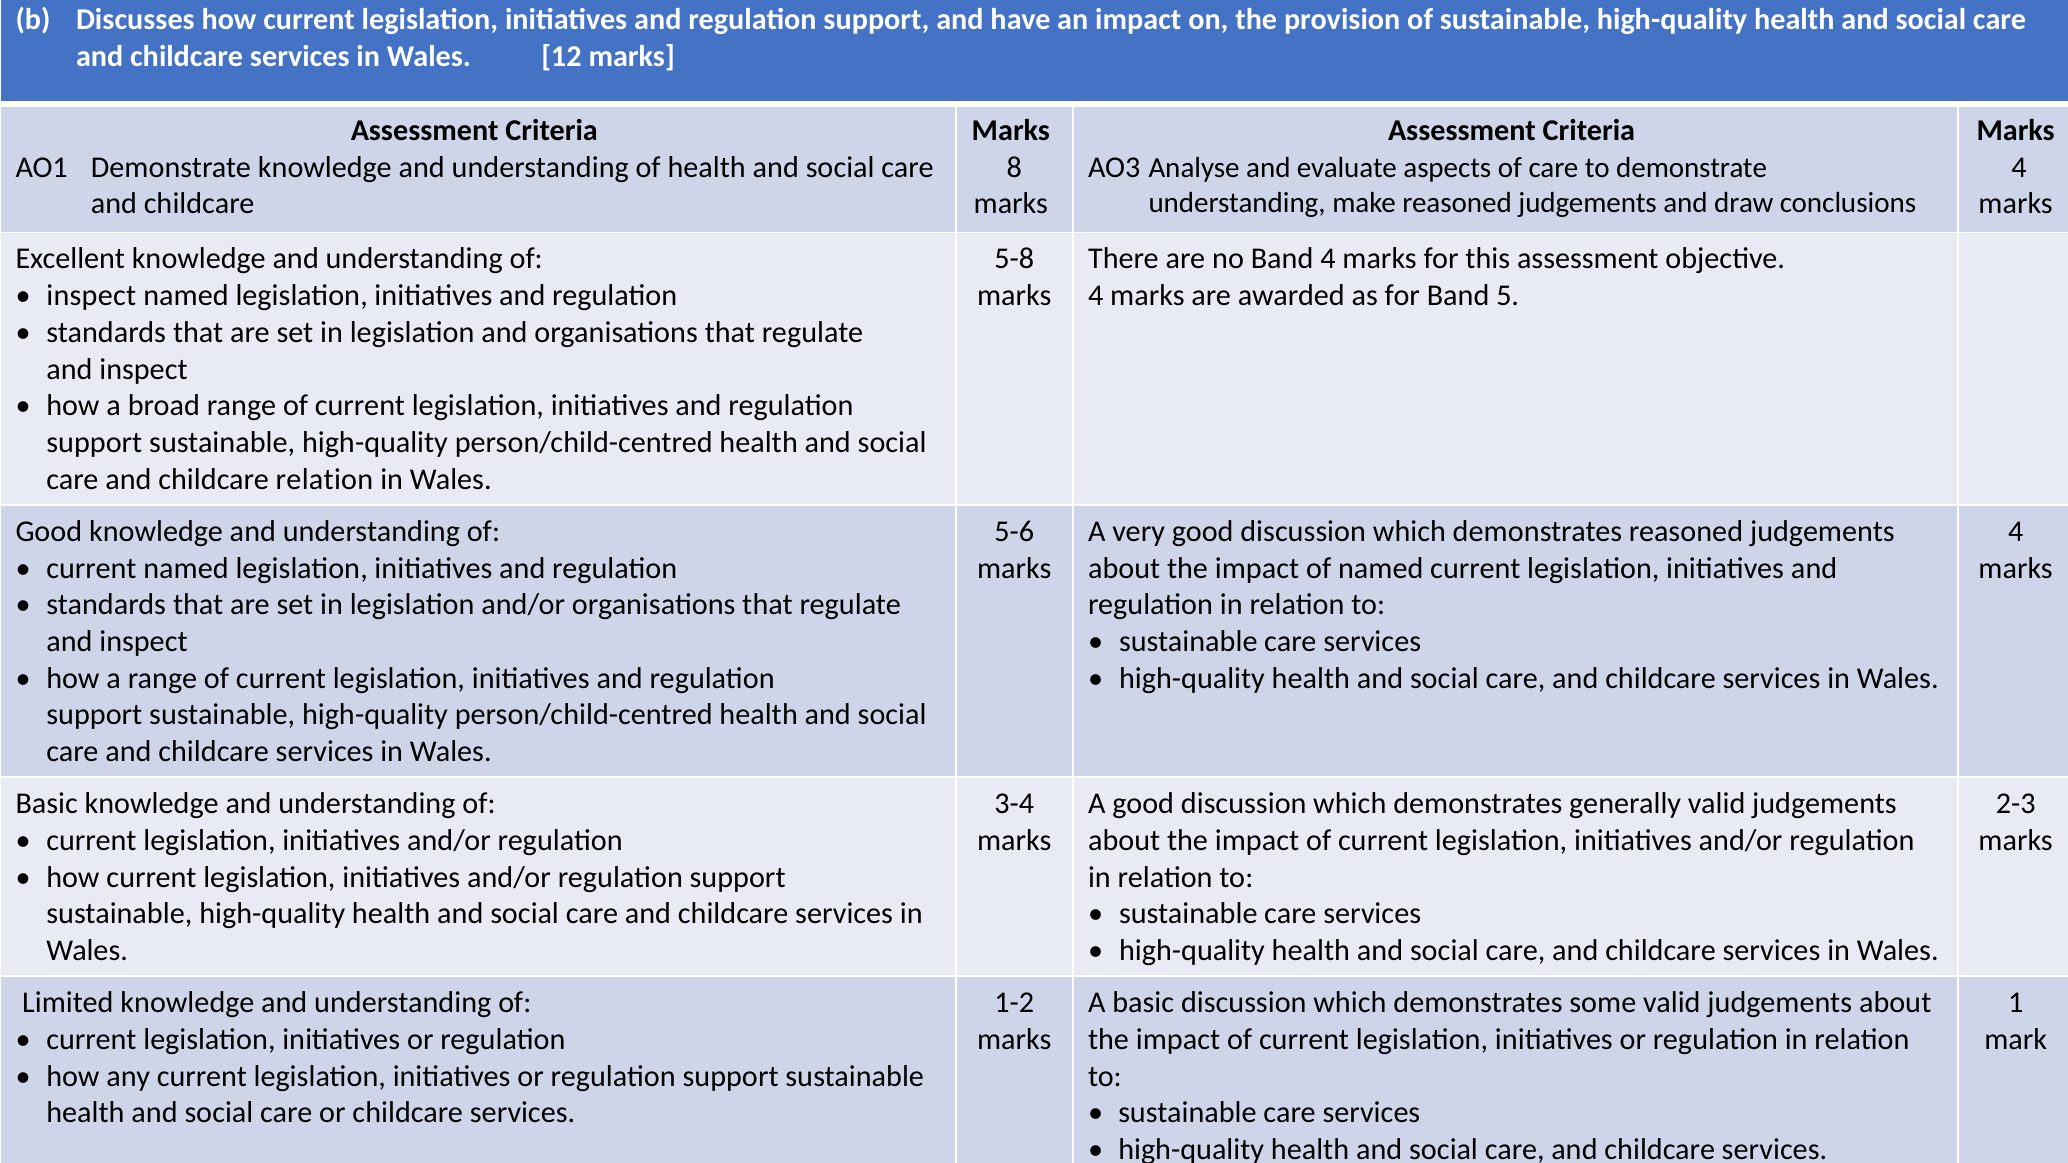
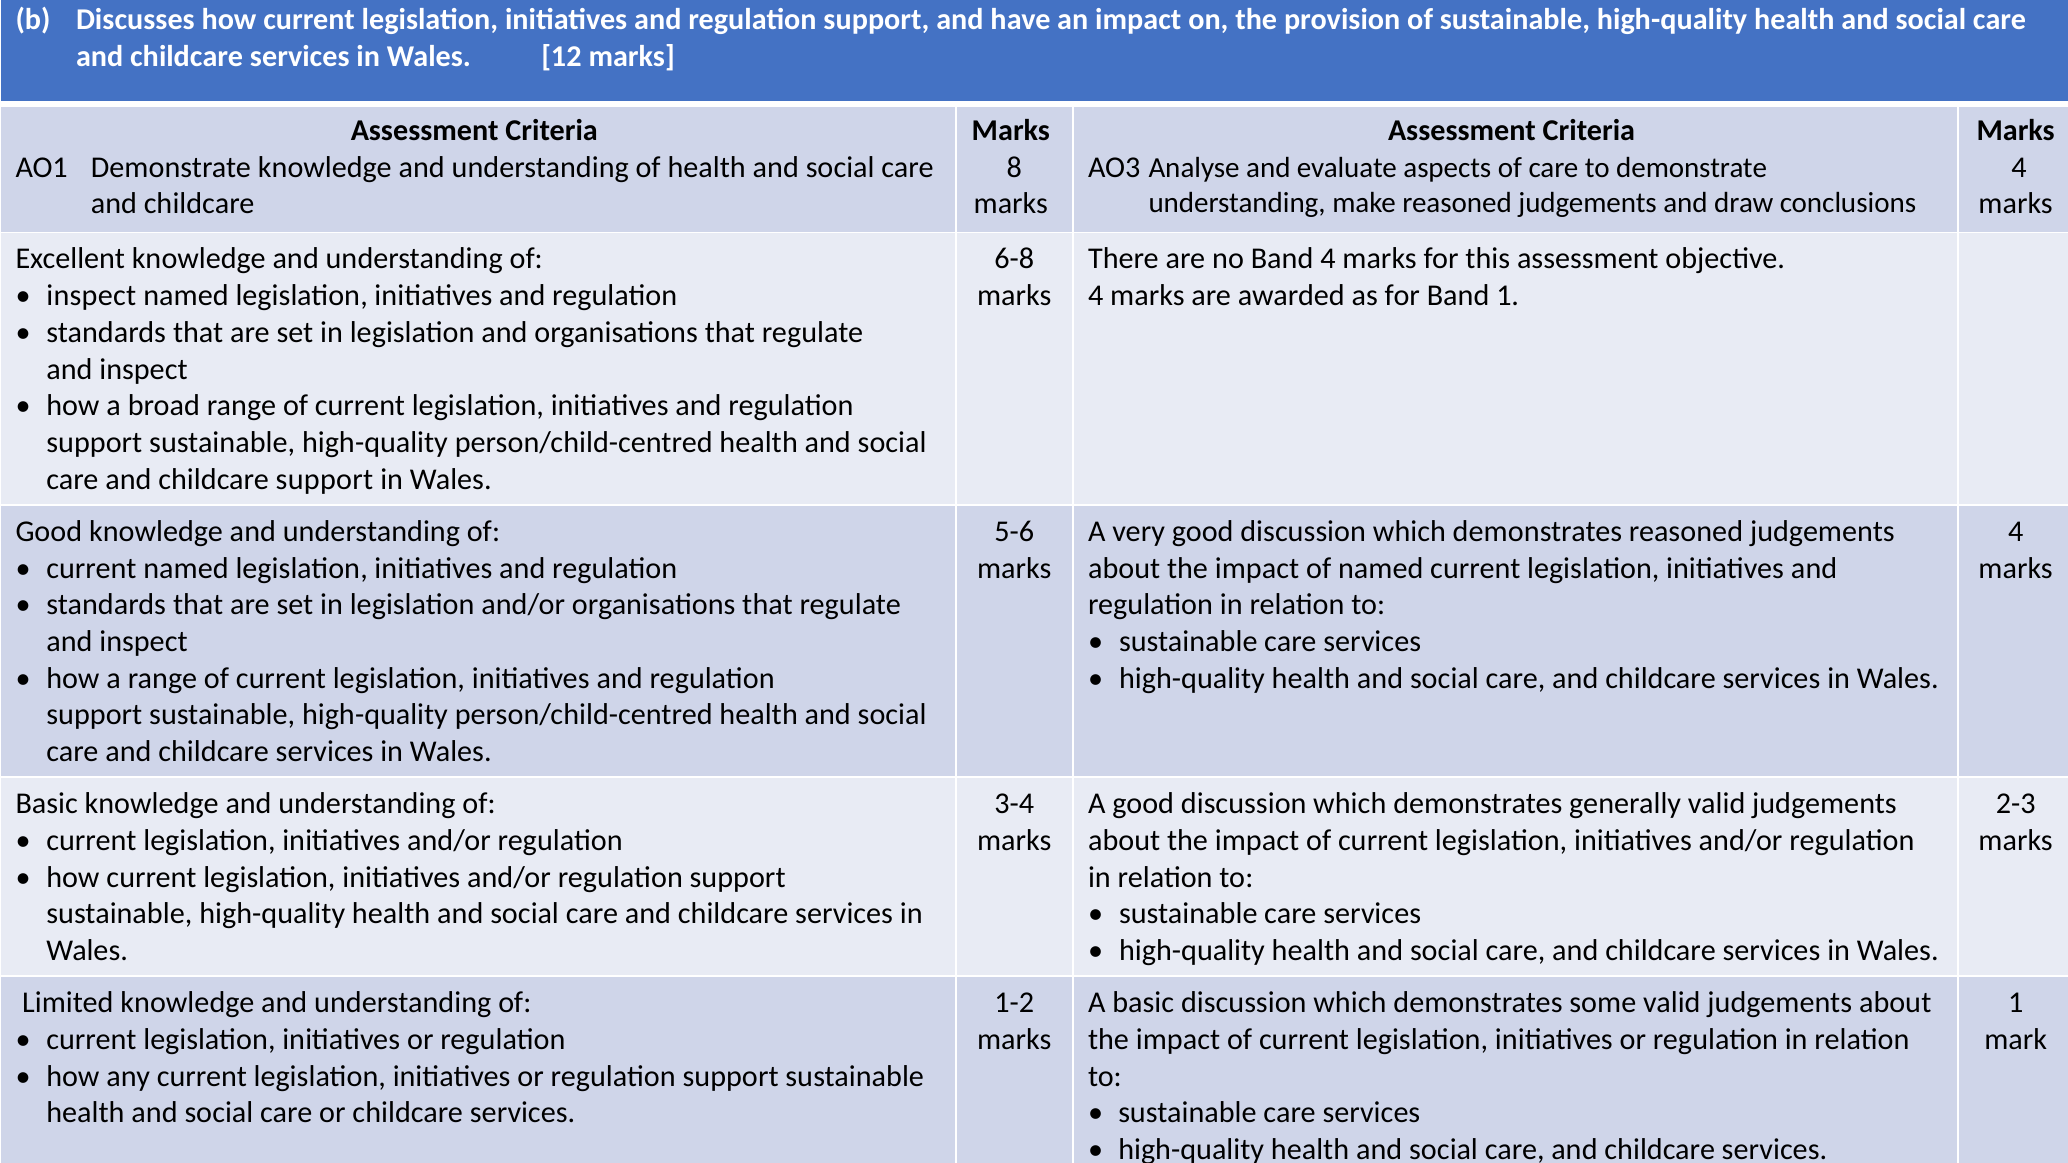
5-8: 5-8 -> 6-8
Band 5: 5 -> 1
childcare relation: relation -> support
